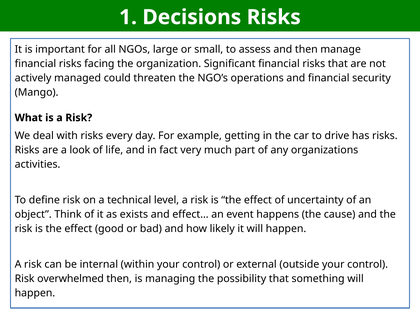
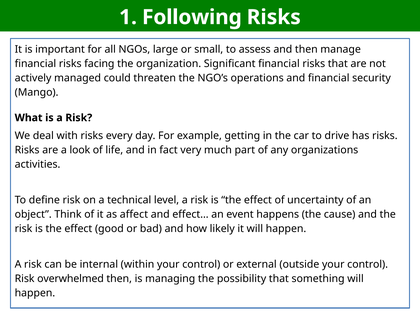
Decisions: Decisions -> Following
exists: exists -> affect
